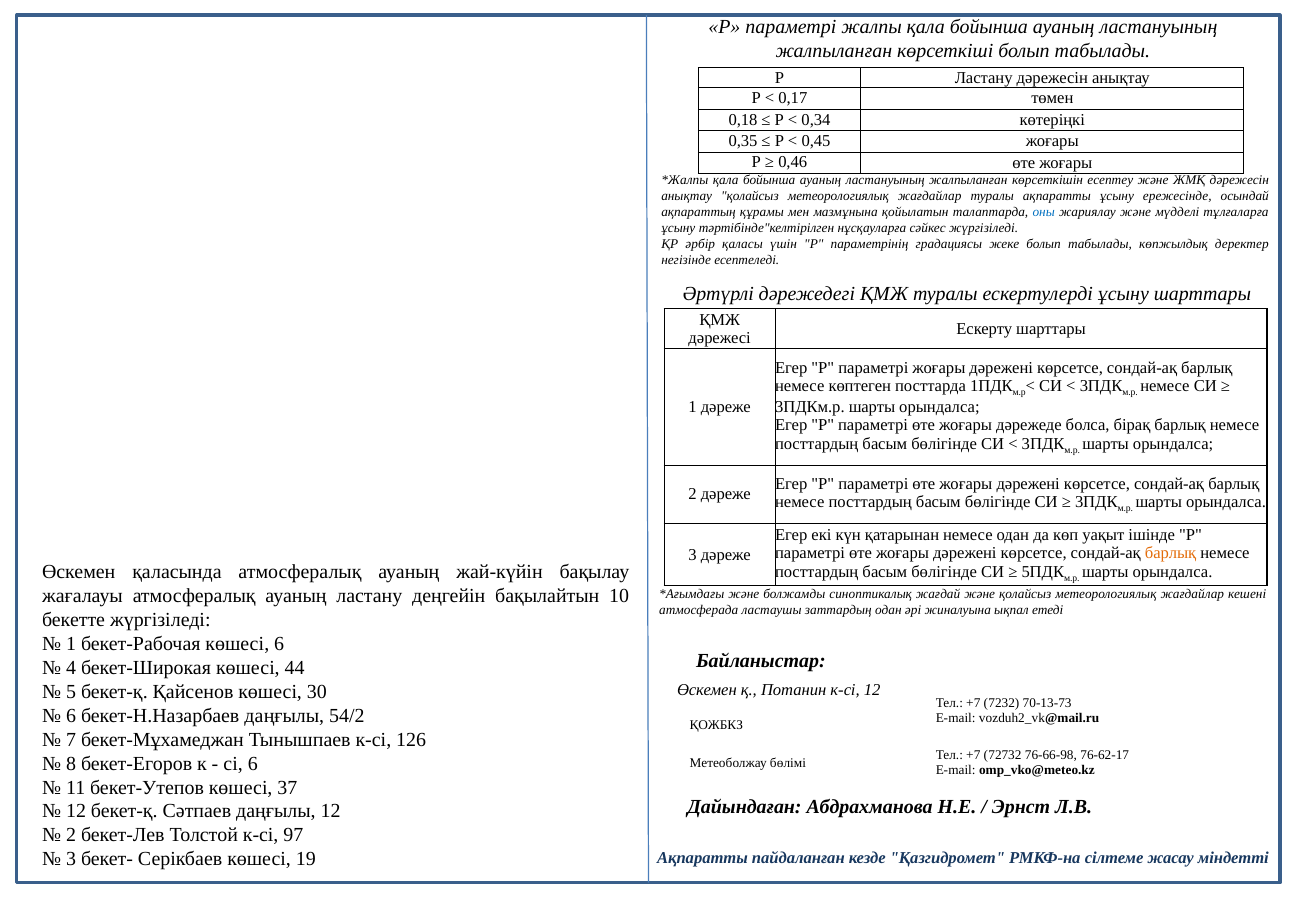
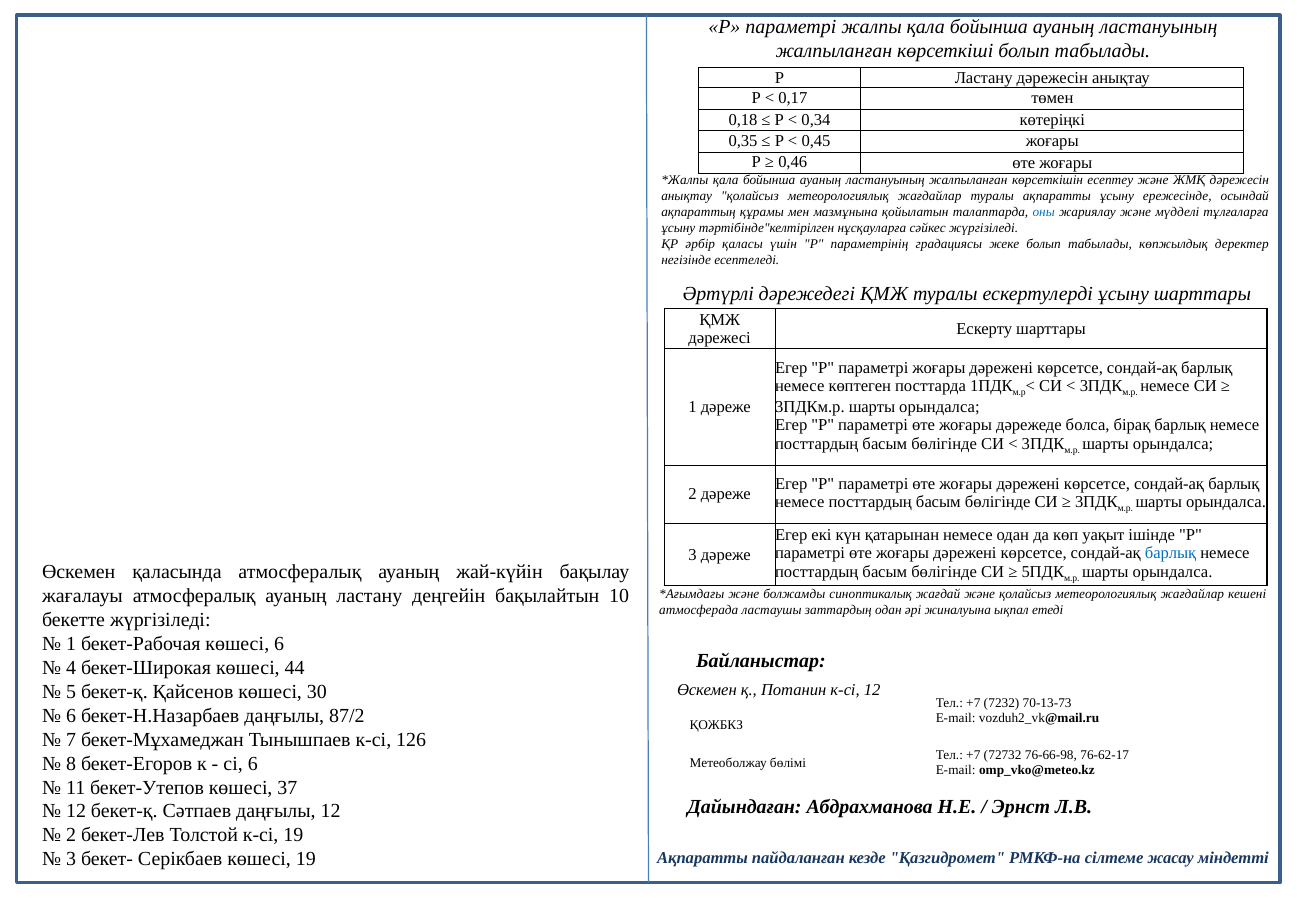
барлық at (1171, 553) colour: orange -> blue
54/2: 54/2 -> 87/2
к-сі 97: 97 -> 19
